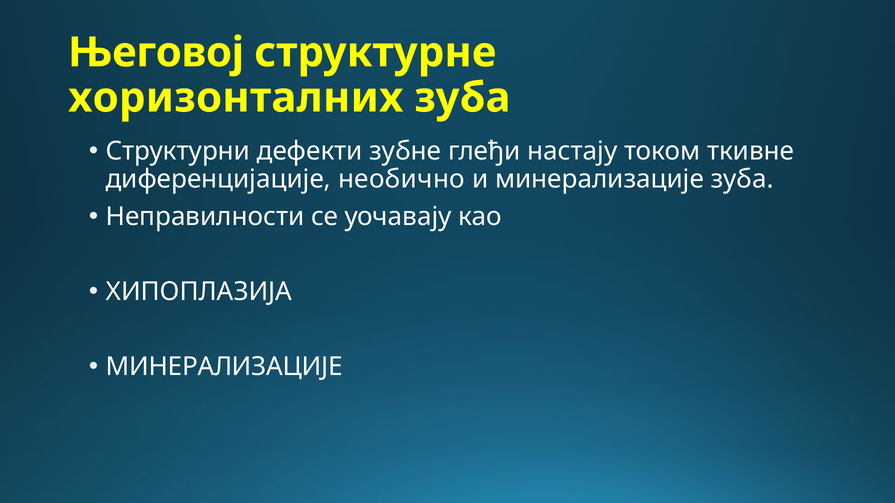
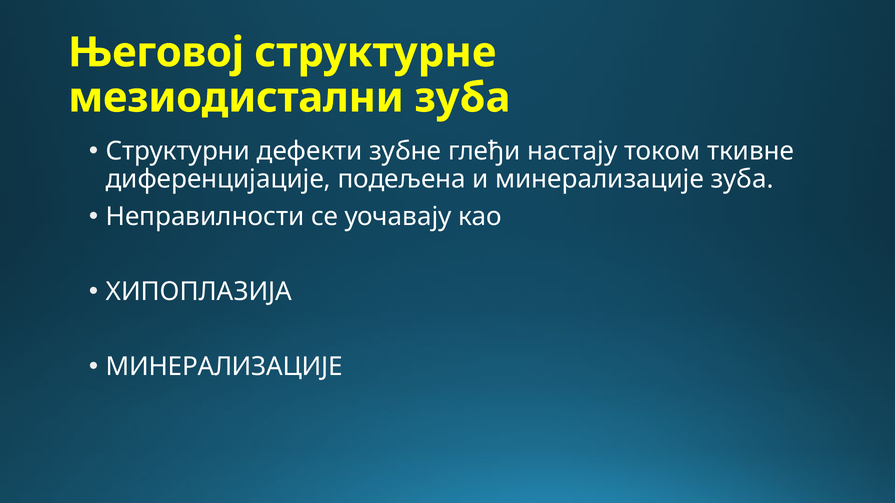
хоризонталних: хоризонталних -> мезиодистални
необично: необично -> подељена
